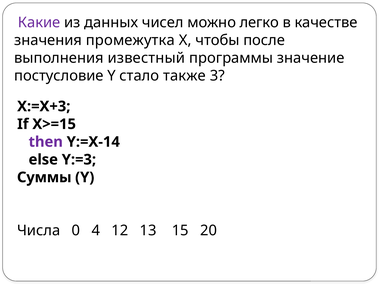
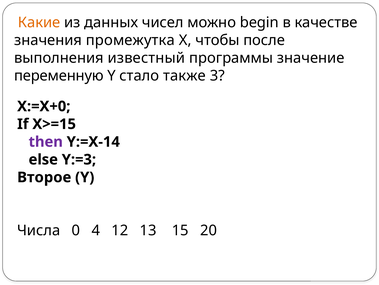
Какие colour: purple -> orange
легко: легко -> begin
постусловие: постусловие -> переменную
X:=X+3: X:=X+3 -> X:=X+0
Суммы: Суммы -> Второе
